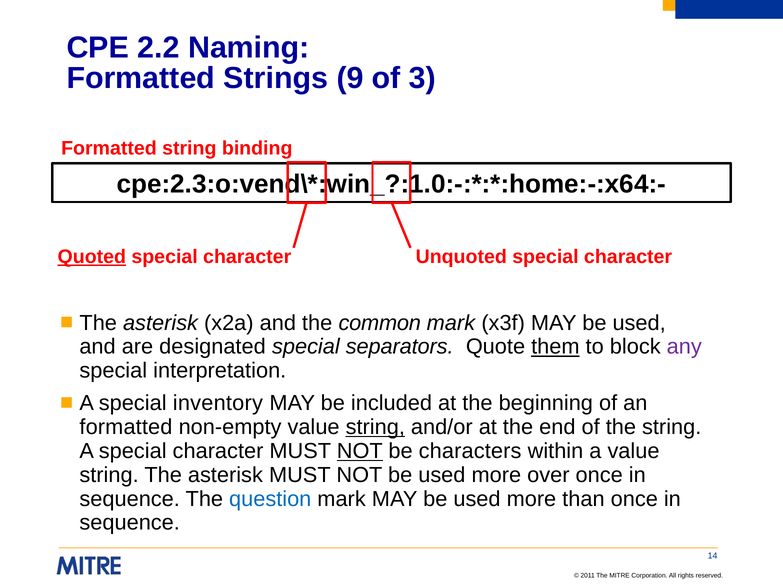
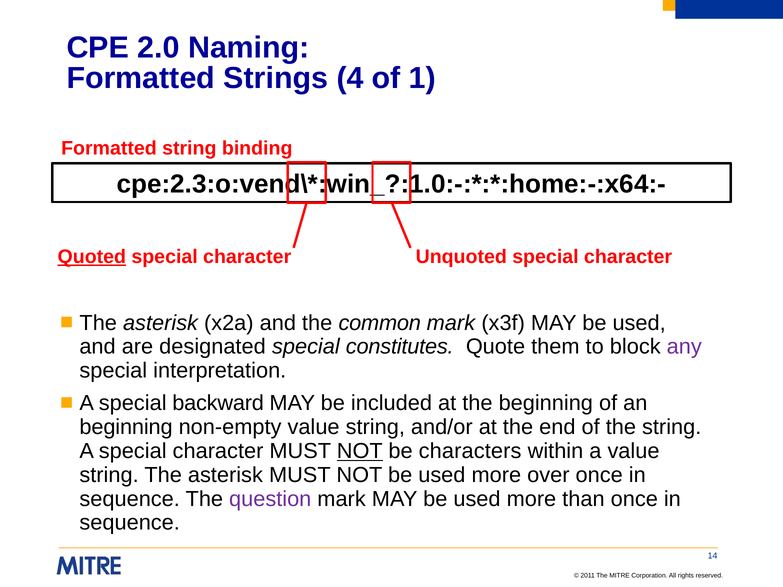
2.2: 2.2 -> 2.0
9: 9 -> 4
3: 3 -> 1
separators: separators -> constitutes
them underline: present -> none
inventory: inventory -> backward
formatted at (126, 427): formatted -> beginning
string at (375, 427) underline: present -> none
question colour: blue -> purple
